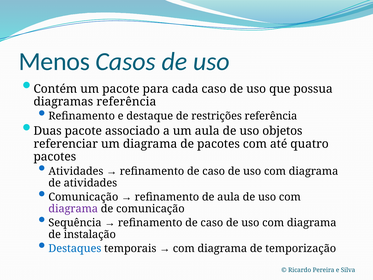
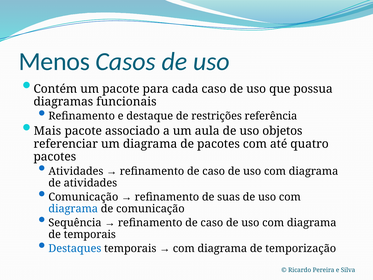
diagramas referência: referência -> funcionais
Duas: Duas -> Mais
de aula: aula -> suas
diagrama at (73, 208) colour: purple -> blue
de instalação: instalação -> temporais
